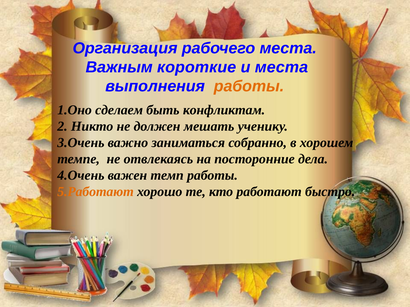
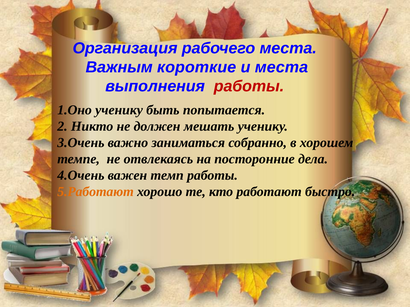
работы at (249, 87) colour: orange -> red
1.Оно сделаем: сделаем -> ученику
конфликтам: конфликтам -> попытается
